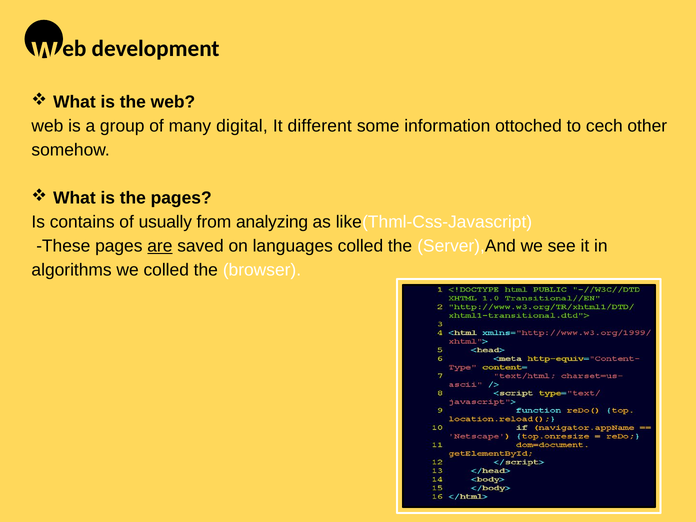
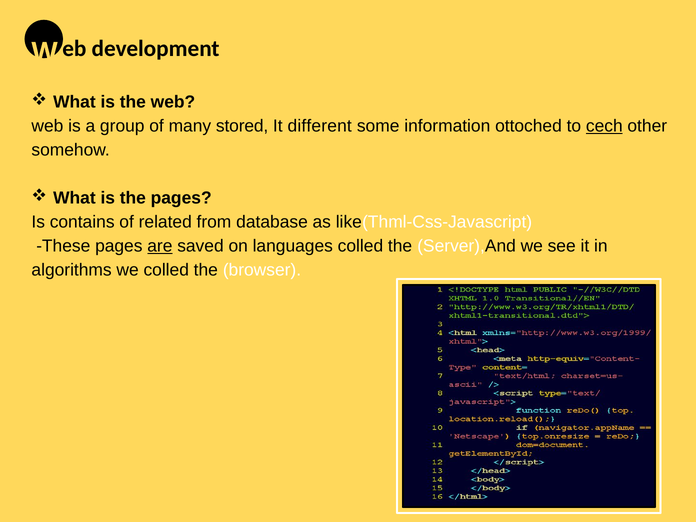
digital: digital -> stored
cech underline: none -> present
usually: usually -> related
analyzing: analyzing -> database
